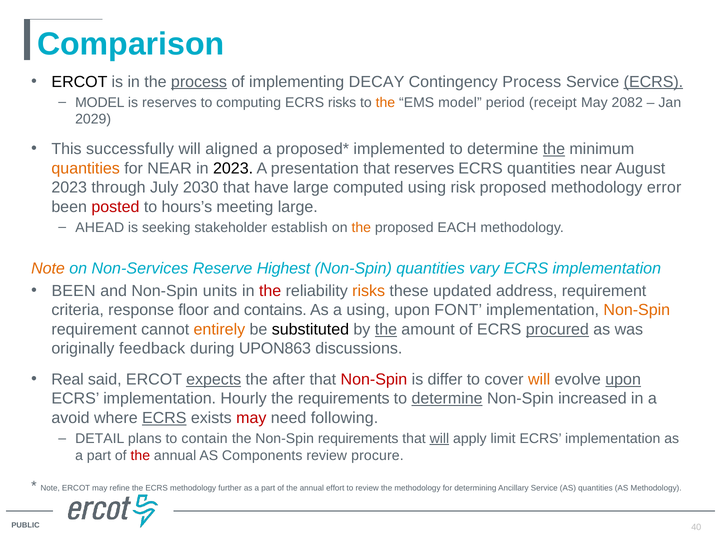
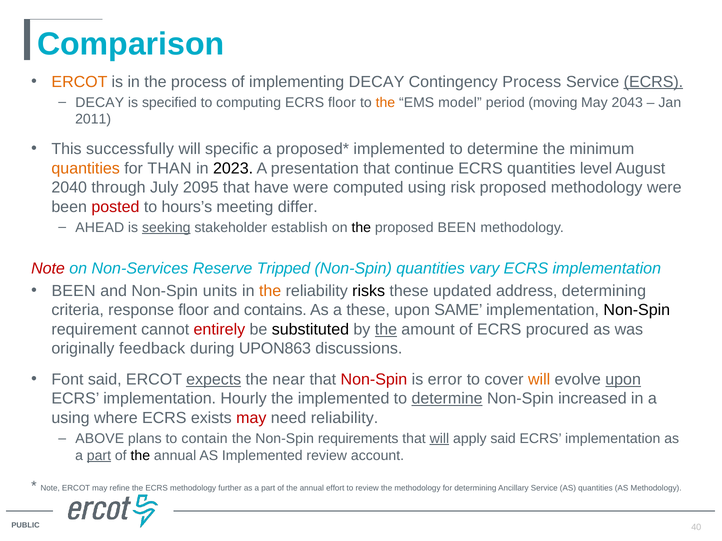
ERCOT at (79, 82) colour: black -> orange
process at (199, 82) underline: present -> none
MODEL at (100, 103): MODEL -> DECAY
is reserves: reserves -> specified
ECRS risks: risks -> floor
receipt: receipt -> moving
2082: 2082 -> 2043
2029: 2029 -> 2011
aligned: aligned -> specific
the at (554, 149) underline: present -> none
for NEAR: NEAR -> THAN
that reserves: reserves -> continue
quantities near: near -> level
2023 at (69, 188): 2023 -> 2040
2030: 2030 -> 2095
have large: large -> were
methodology error: error -> were
meeting large: large -> differ
seeking underline: none -> present
the at (361, 228) colour: orange -> black
proposed EACH: EACH -> BEEN
Note at (48, 269) colour: orange -> red
Highest: Highest -> Tripped
the at (270, 291) colour: red -> orange
risks at (369, 291) colour: orange -> black
address requirement: requirement -> determining
a using: using -> these
FONT: FONT -> SAME
Non-Spin at (637, 310) colour: orange -> black
entirely colour: orange -> red
procured underline: present -> none
Real: Real -> Font
after: after -> near
differ: differ -> error
the requirements: requirements -> implemented
avoid at (71, 418): avoid -> using
ECRS at (164, 418) underline: present -> none
need following: following -> reliability
DETAIL: DETAIL -> ABOVE
apply limit: limit -> said
part at (99, 456) underline: none -> present
the at (140, 456) colour: red -> black
AS Components: Components -> Implemented
procure: procure -> account
